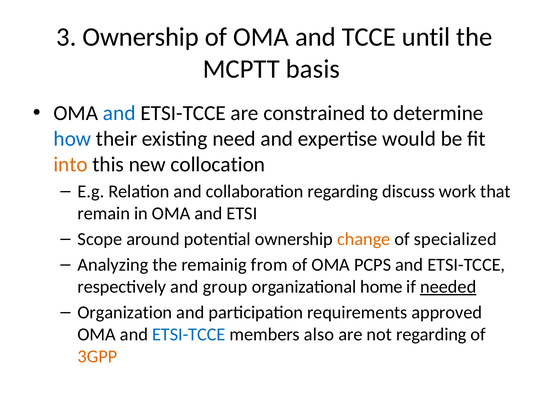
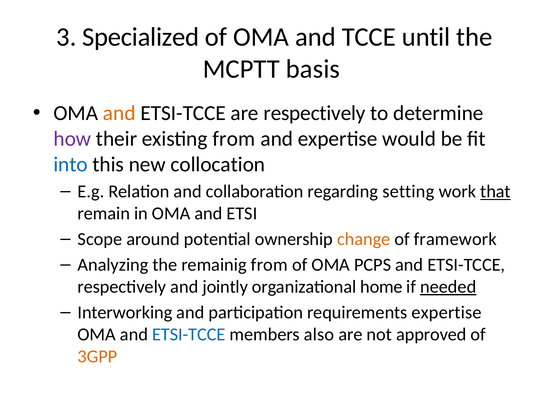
3 Ownership: Ownership -> Specialized
and at (119, 113) colour: blue -> orange
are constrained: constrained -> respectively
how colour: blue -> purple
existing need: need -> from
into colour: orange -> blue
discuss: discuss -> setting
that underline: none -> present
specialized: specialized -> framework
group: group -> jointly
Organization: Organization -> Interworking
requirements approved: approved -> expertise
not regarding: regarding -> approved
